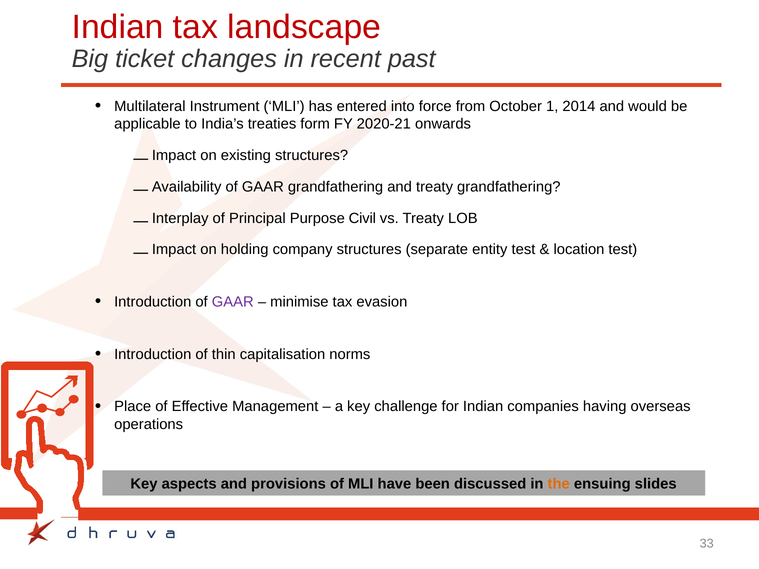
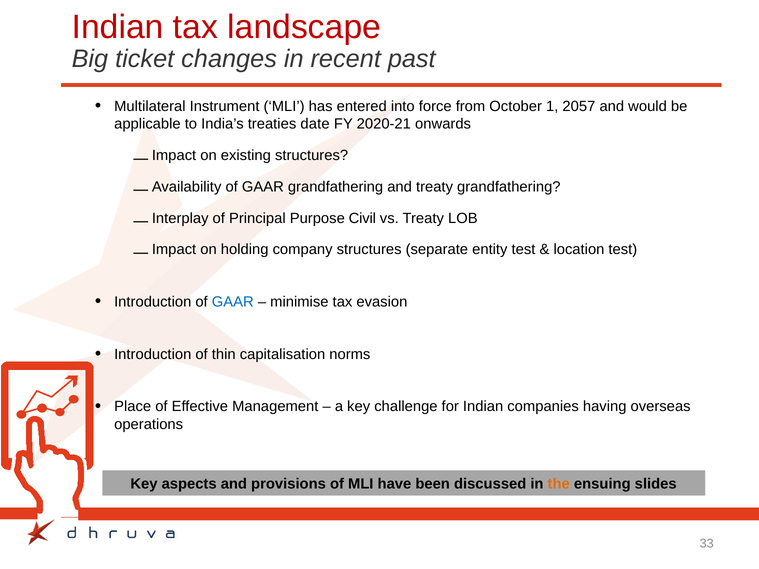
2014: 2014 -> 2057
form: form -> date
GAAR at (233, 302) colour: purple -> blue
